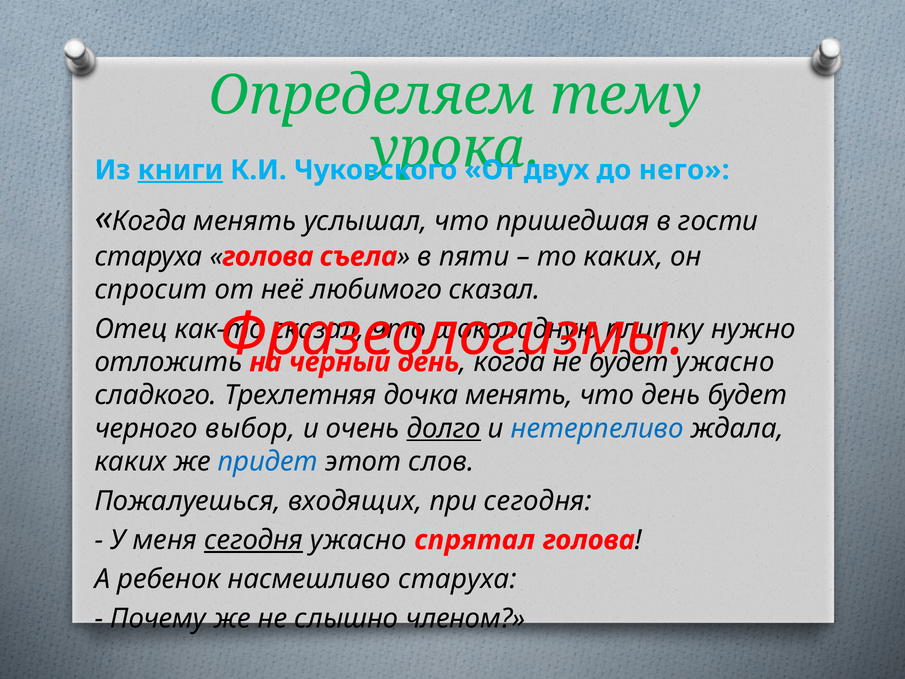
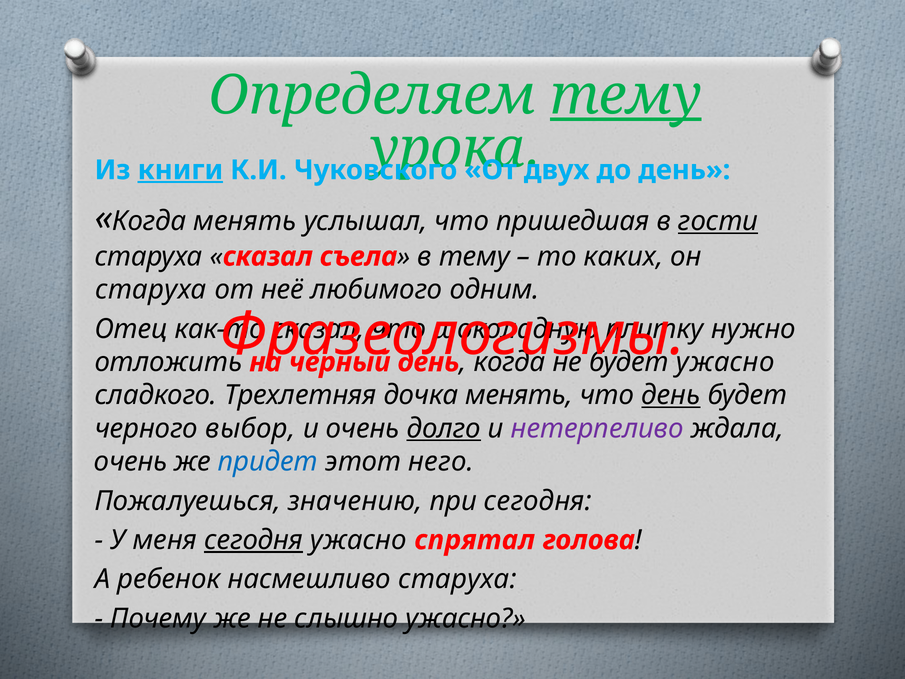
тему at (626, 96) underline: none -> present
до него: него -> день
гости underline: none -> present
голова at (268, 256): голова -> сказал
в пяти: пяти -> тему
спросит at (151, 290): спросит -> старуха
любимого сказал: сказал -> одним
день at (671, 395) underline: none -> present
нетерпеливо colour: blue -> purple
каких at (130, 462): каких -> очень
слов: слов -> него
входящих: входящих -> значению
слышно членом: членом -> ужасно
